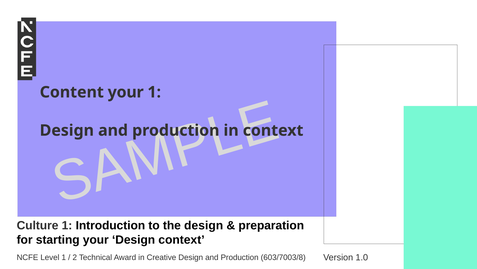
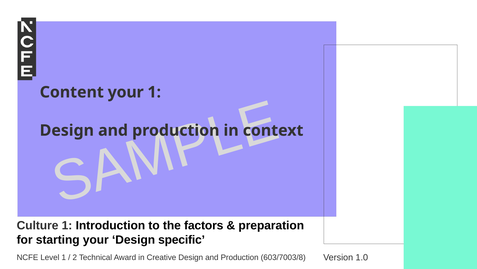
the design: design -> factors
Design context: context -> specific
